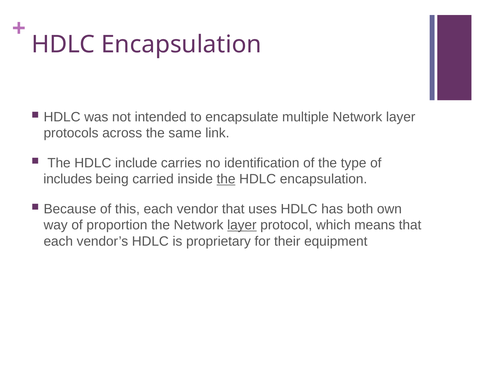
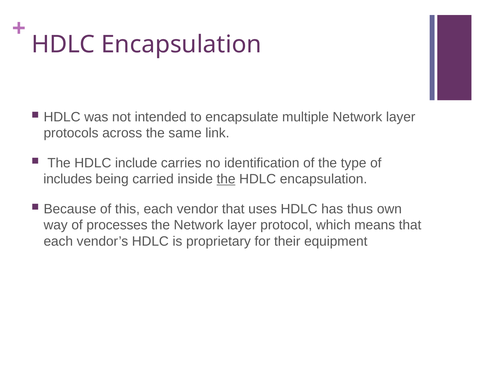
both: both -> thus
proportion: proportion -> processes
layer at (242, 225) underline: present -> none
